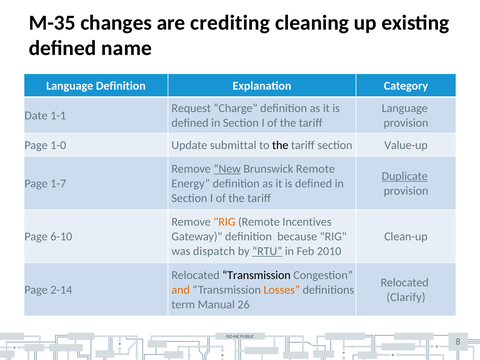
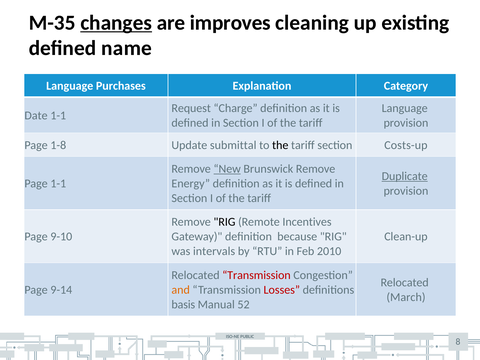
changes underline: none -> present
crediting: crediting -> improves
Language Definition: Definition -> Purchases
1-0: 1-0 -> 1-8
Value-up: Value-up -> Costs-up
Brunswick Remote: Remote -> Remove
Page 1-7: 1-7 -> 1-1
RIG at (224, 222) colour: orange -> black
6-10: 6-10 -> 9-10
dispatch: dispatch -> intervals
RTU underline: present -> none
Transmission at (256, 275) colour: black -> red
2-14: 2-14 -> 9-14
Losses colour: orange -> red
Clarify: Clarify -> March
term: term -> basis
26: 26 -> 52
